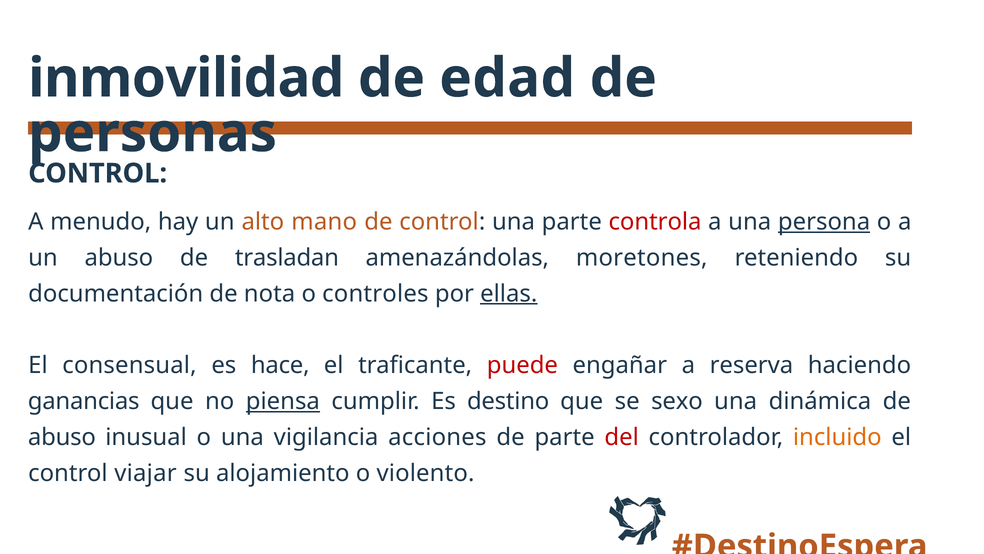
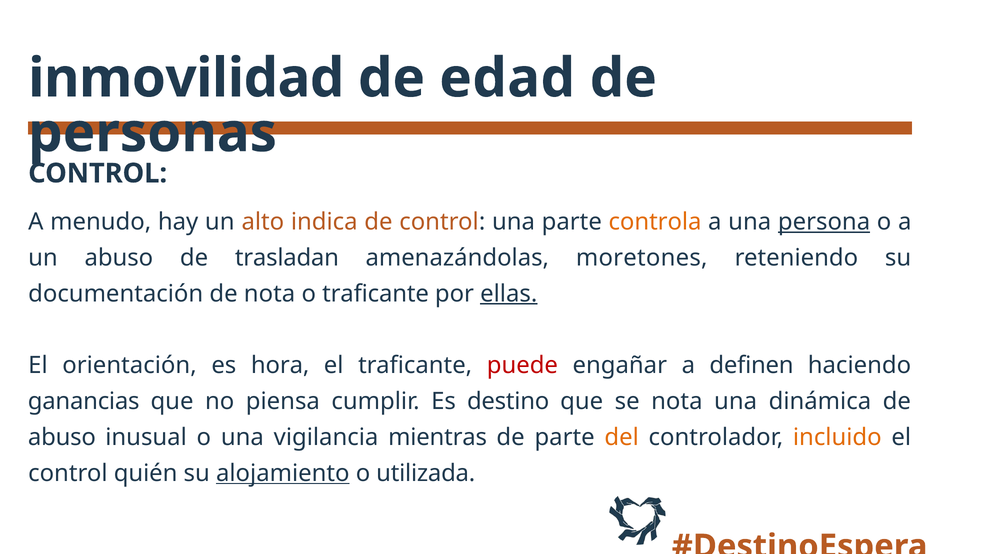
mano: mano -> indica
controla colour: red -> orange
o controles: controles -> traficante
consensual: consensual -> orientación
hace: hace -> hora
reserva: reserva -> definen
piensa underline: present -> none
se sexo: sexo -> nota
acciones: acciones -> mientras
del colour: red -> orange
viajar: viajar -> quién
alojamiento underline: none -> present
violento: violento -> utilizada
